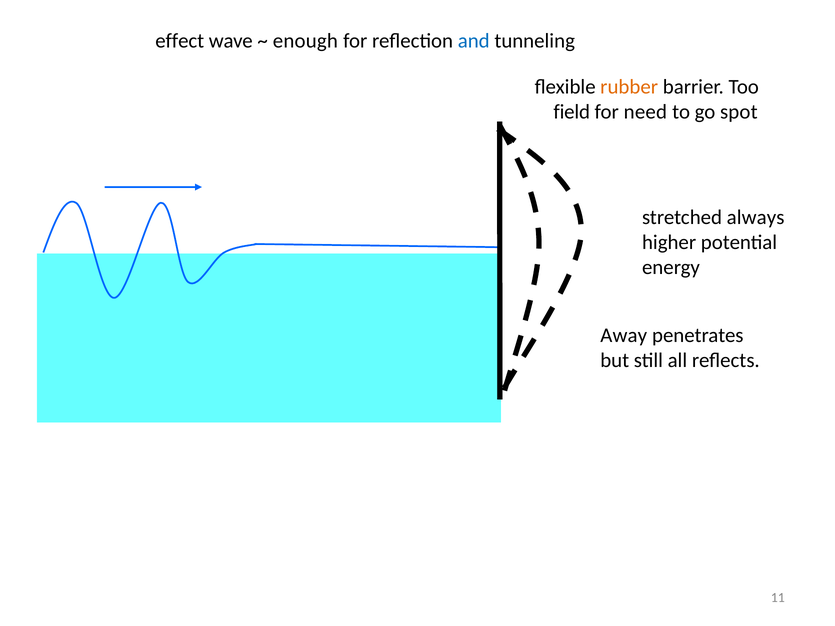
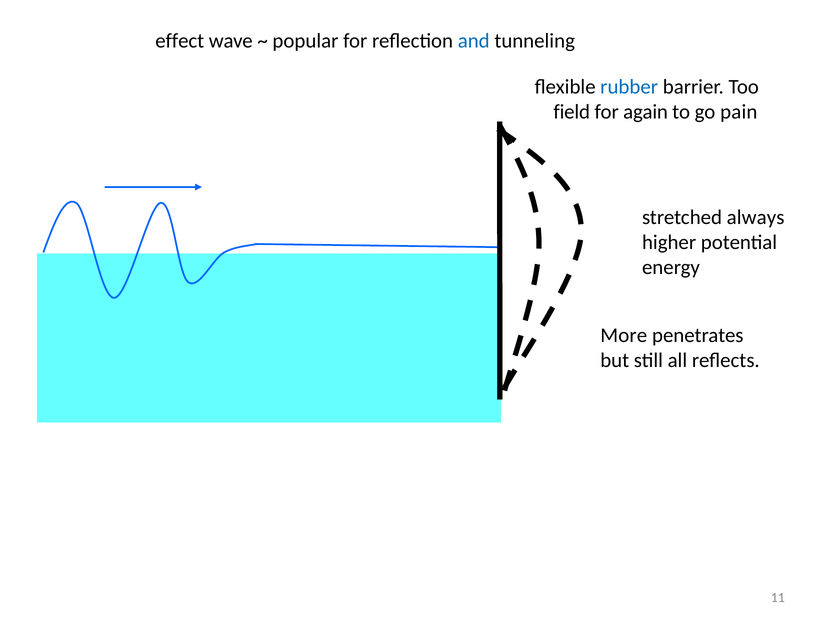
enough: enough -> popular
rubber colour: orange -> blue
need: need -> again
spot: spot -> pain
Away: Away -> More
